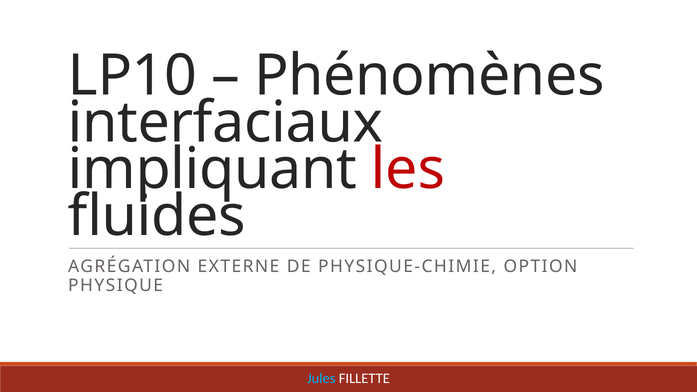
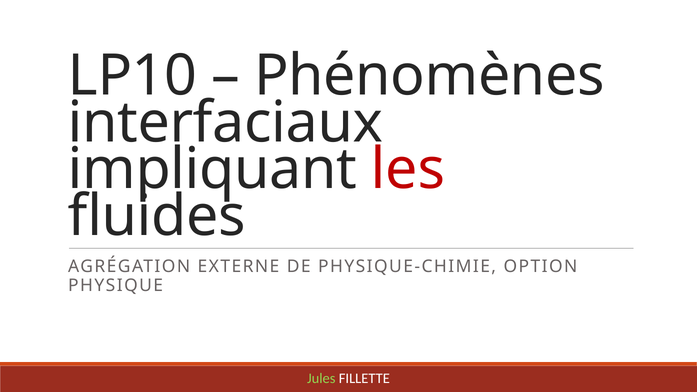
Jules colour: light blue -> light green
